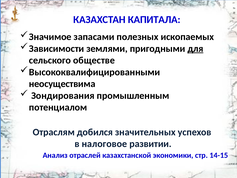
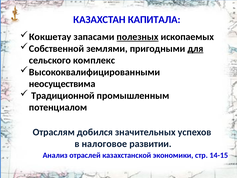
Значимое: Значимое -> Кокшетау
полезных underline: none -> present
Зависимости: Зависимости -> Собственной
обществе: обществе -> комплекс
Зондирования: Зондирования -> Традиционной
